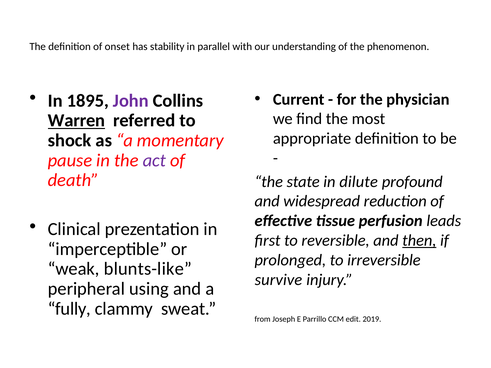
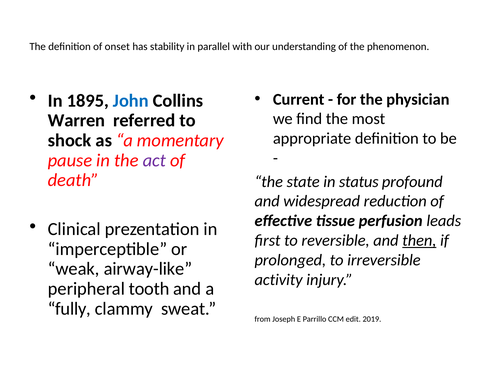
John colour: purple -> blue
Warren underline: present -> none
dilute: dilute -> status
blunts-like: blunts-like -> airway-like
survive: survive -> activity
using: using -> tooth
